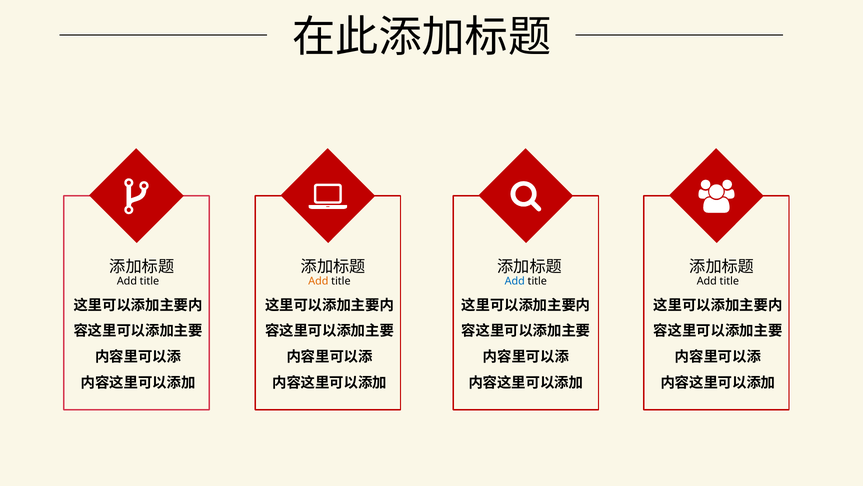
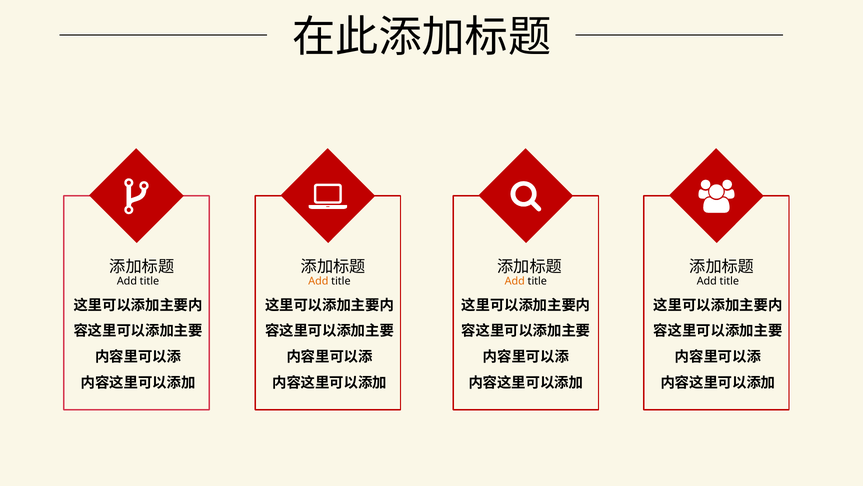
Add at (515, 281) colour: blue -> orange
